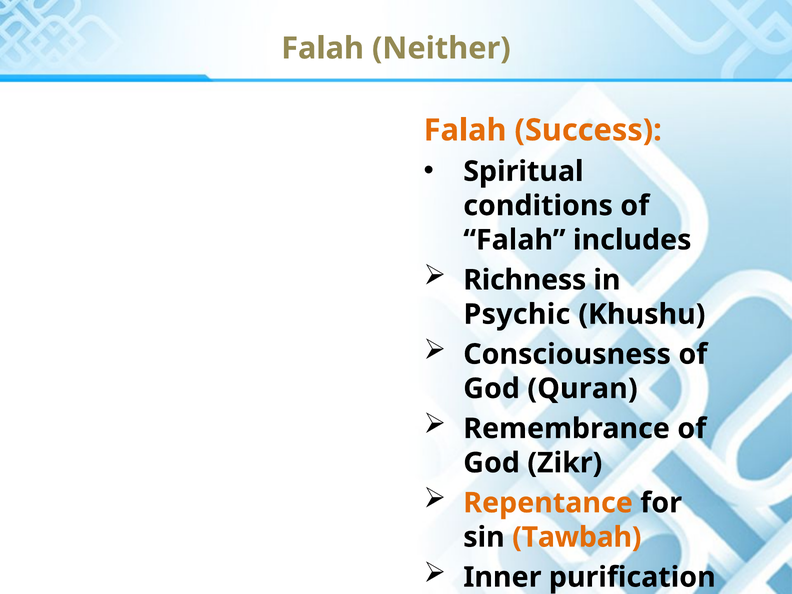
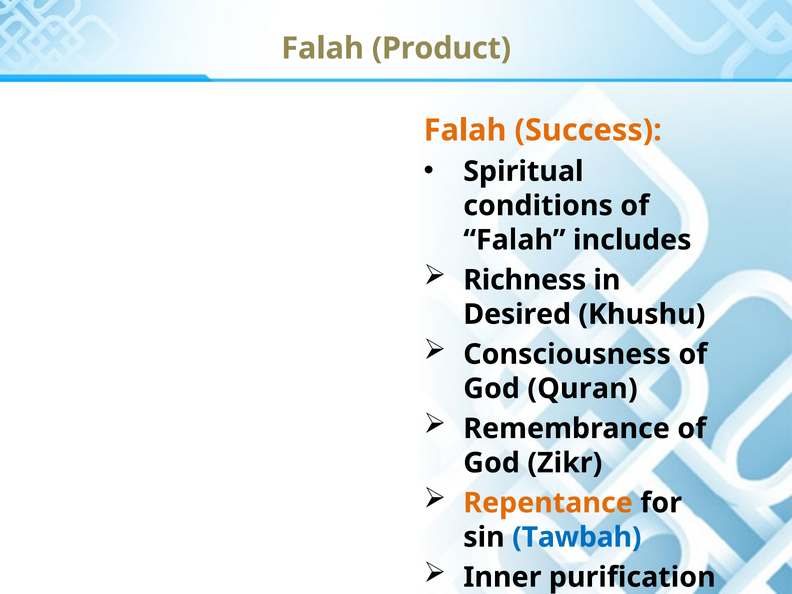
Neither: Neither -> Product
Psychic: Psychic -> Desired
Tawbah colour: orange -> blue
